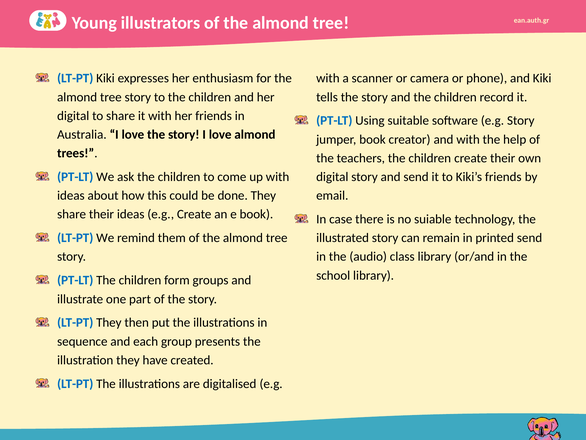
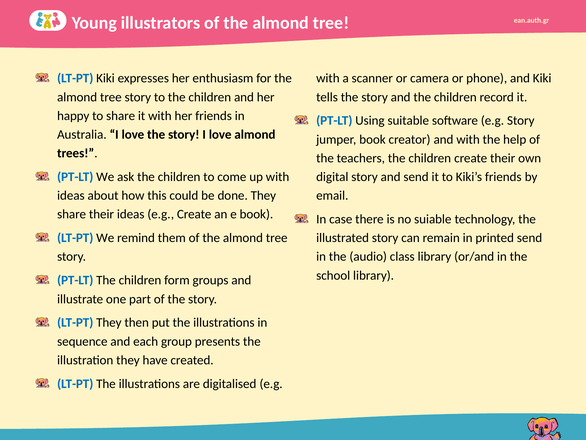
digital at (73, 116): digital -> happy
